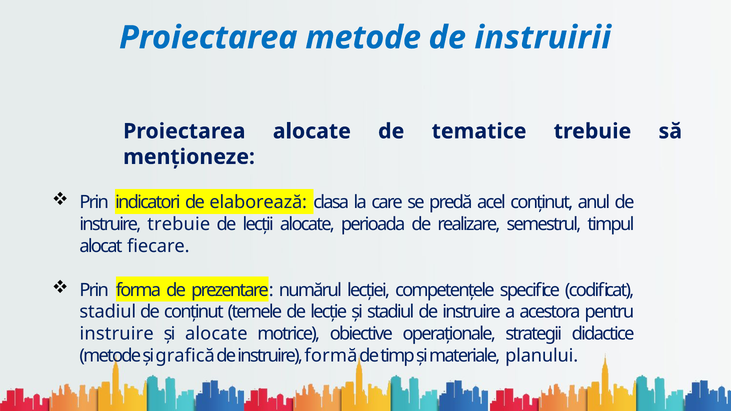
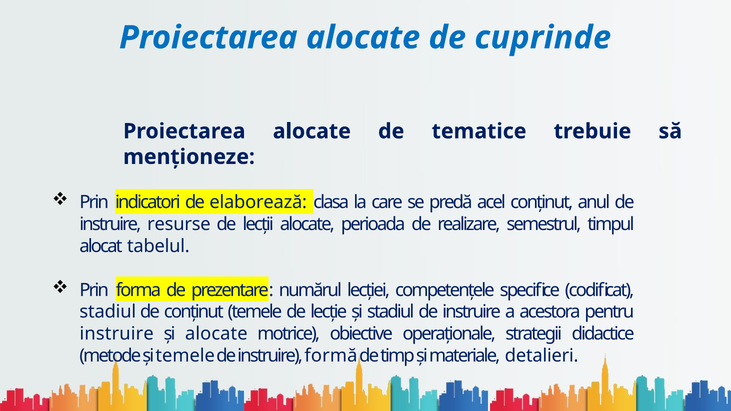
metode at (363, 38): metode -> alocate
instruirii: instruirii -> cuprinde
instruire trebuie: trebuie -> resurse
fiecare: fiecare -> tabelul
şi grafică: grafică -> temele
planului: planului -> detalieri
